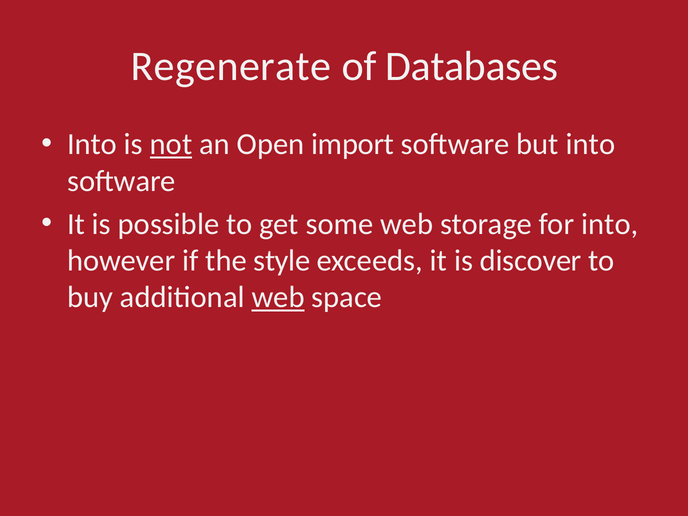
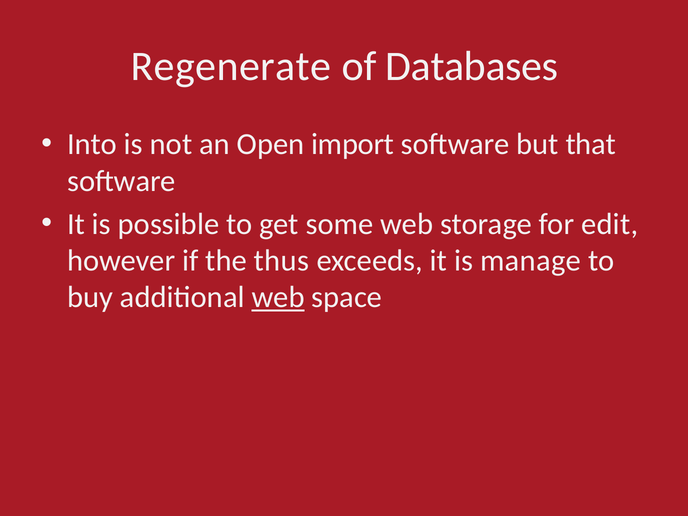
not underline: present -> none
but into: into -> that
for into: into -> edit
style: style -> thus
discover: discover -> manage
